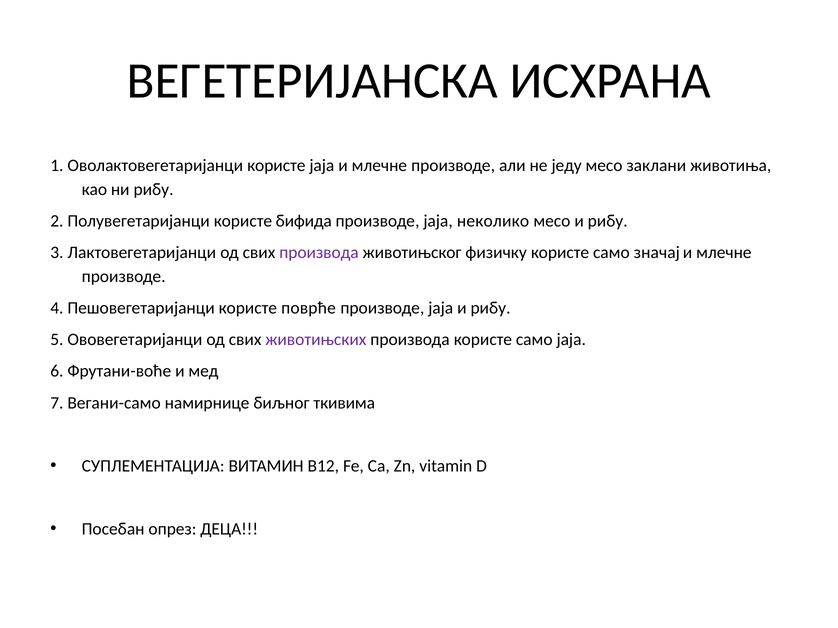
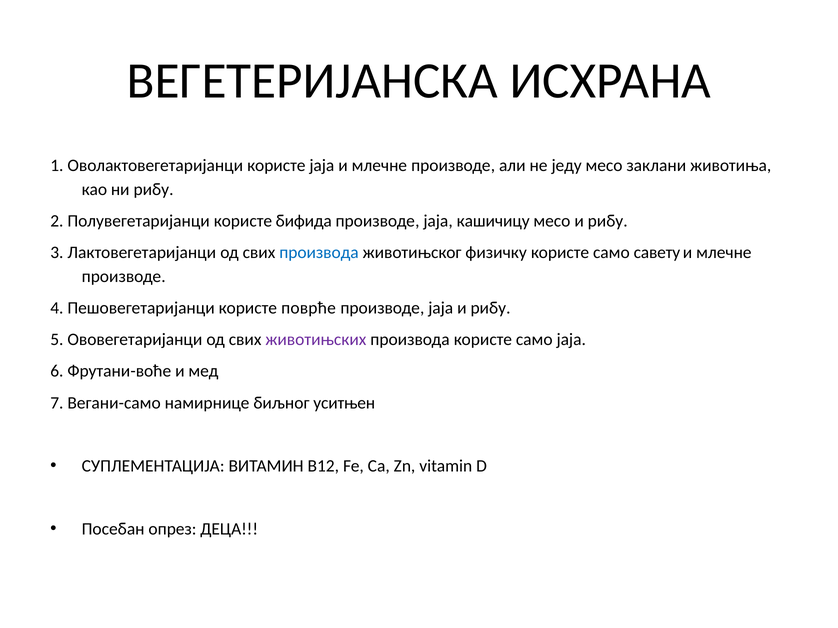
неколико: неколико -> кашичицу
производа at (319, 253) colour: purple -> blue
значај: значај -> савету
ткивима: ткивима -> уситњен
